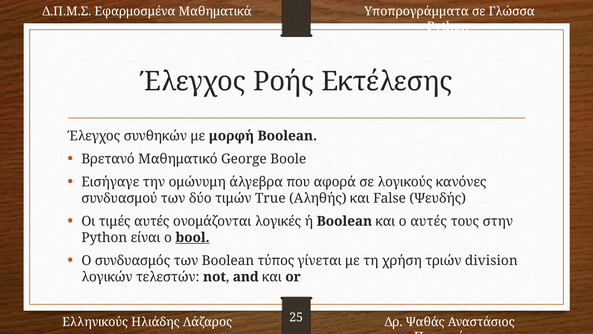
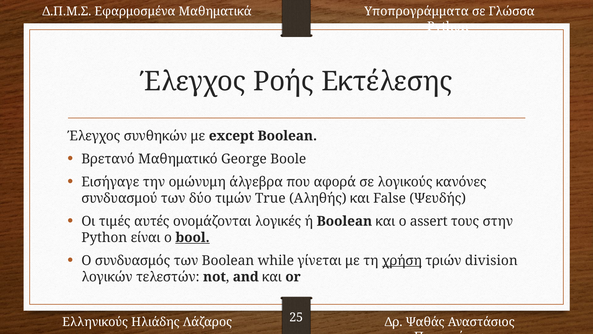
μορφή: μορφή -> except
ο αυτές: αυτές -> assert
τύπος: τύπος -> while
χρήση underline: none -> present
